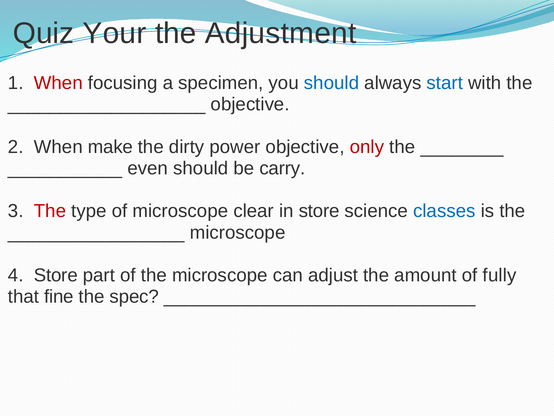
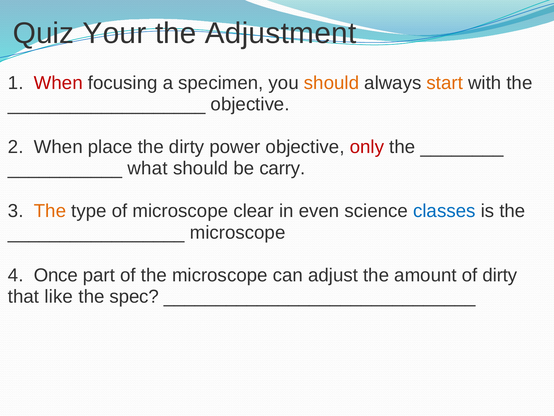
should at (332, 83) colour: blue -> orange
start colour: blue -> orange
make: make -> place
even: even -> what
The at (50, 211) colour: red -> orange
in store: store -> even
4 Store: Store -> Once
of fully: fully -> dirty
fine: fine -> like
